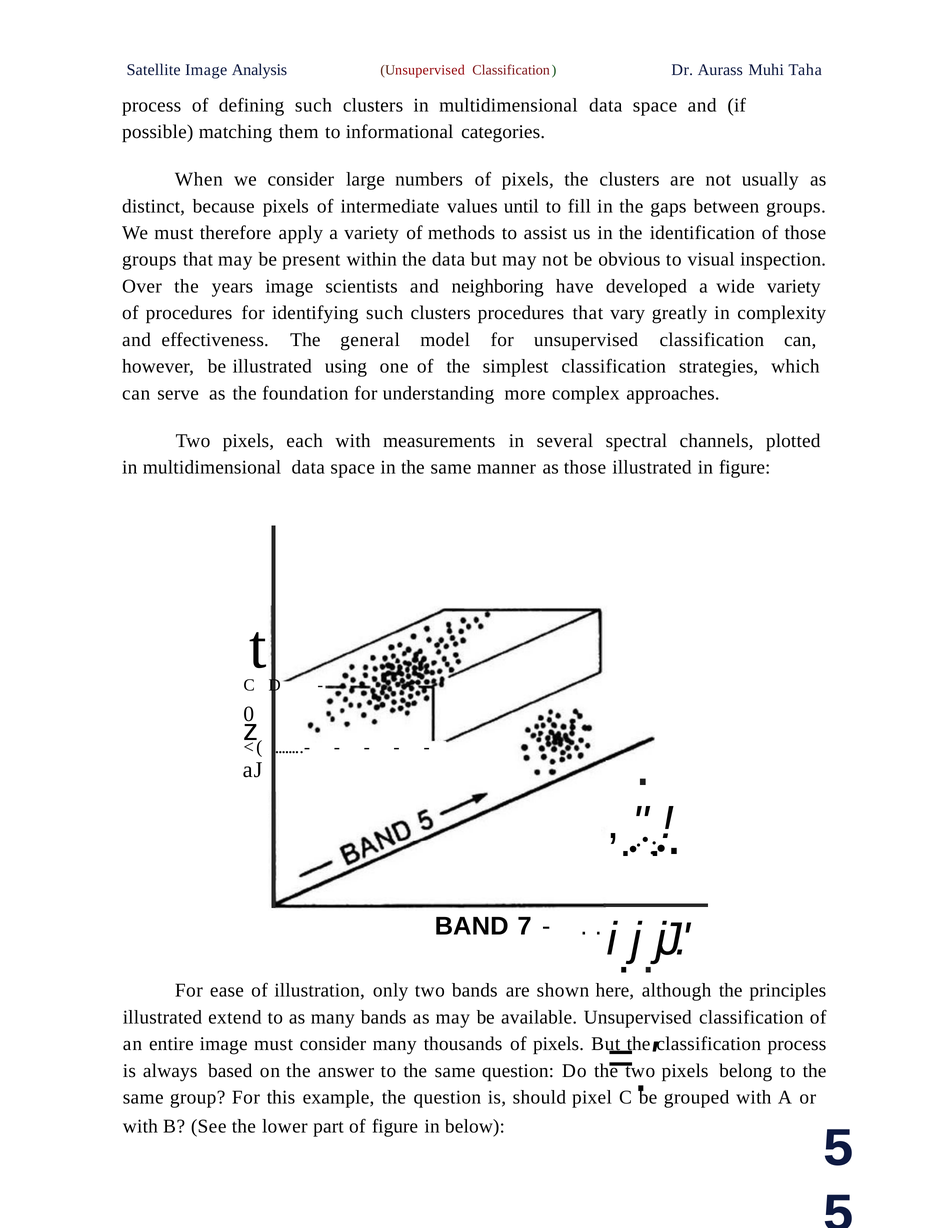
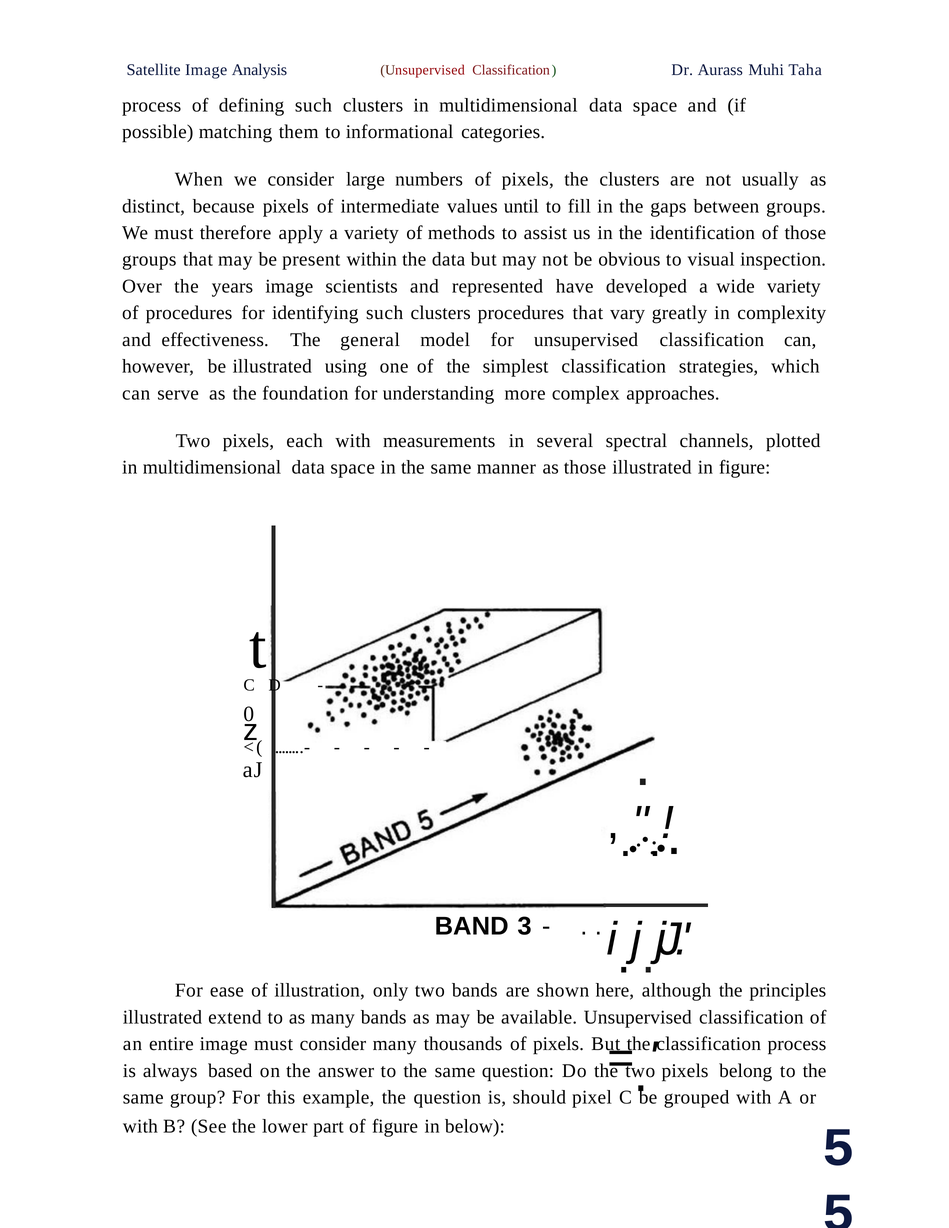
neighboring: neighboring -> represented
7: 7 -> 3
